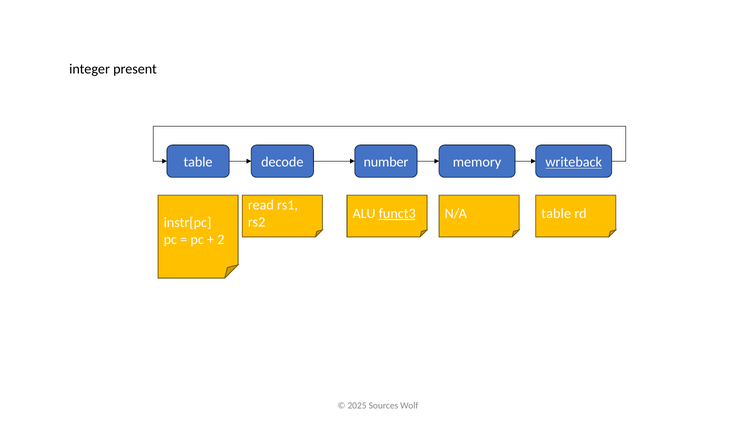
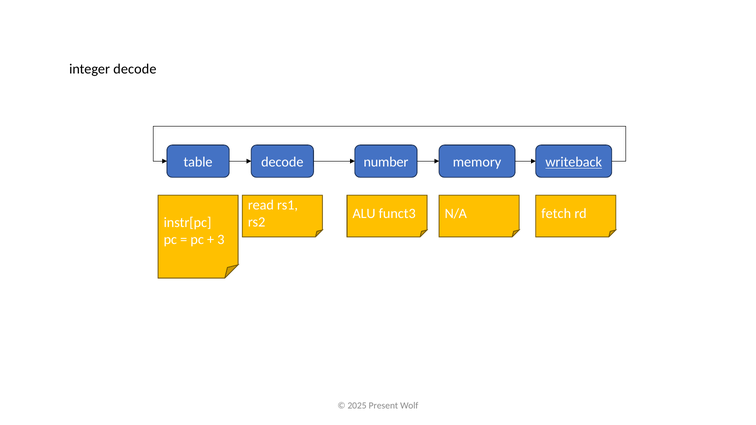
integer present: present -> decode
funct3 underline: present -> none
N/A table: table -> fetch
2: 2 -> 3
Sources: Sources -> Present
